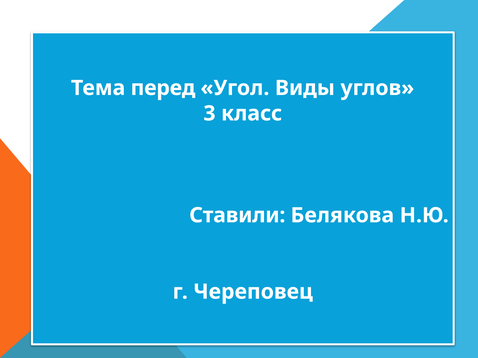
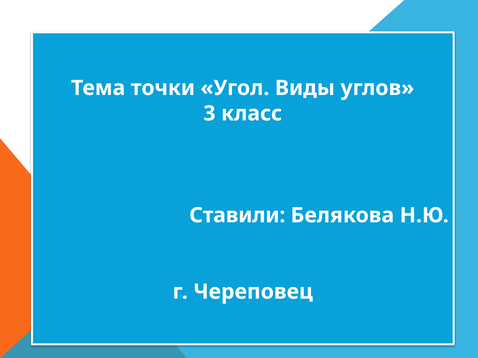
перед: перед -> точки
